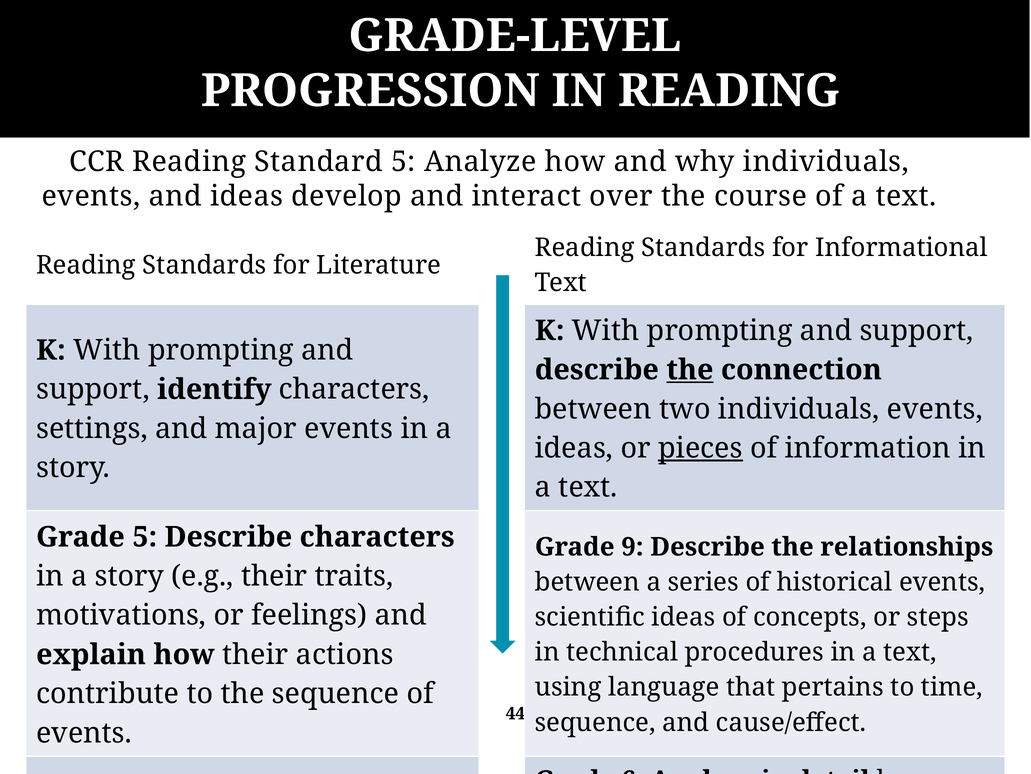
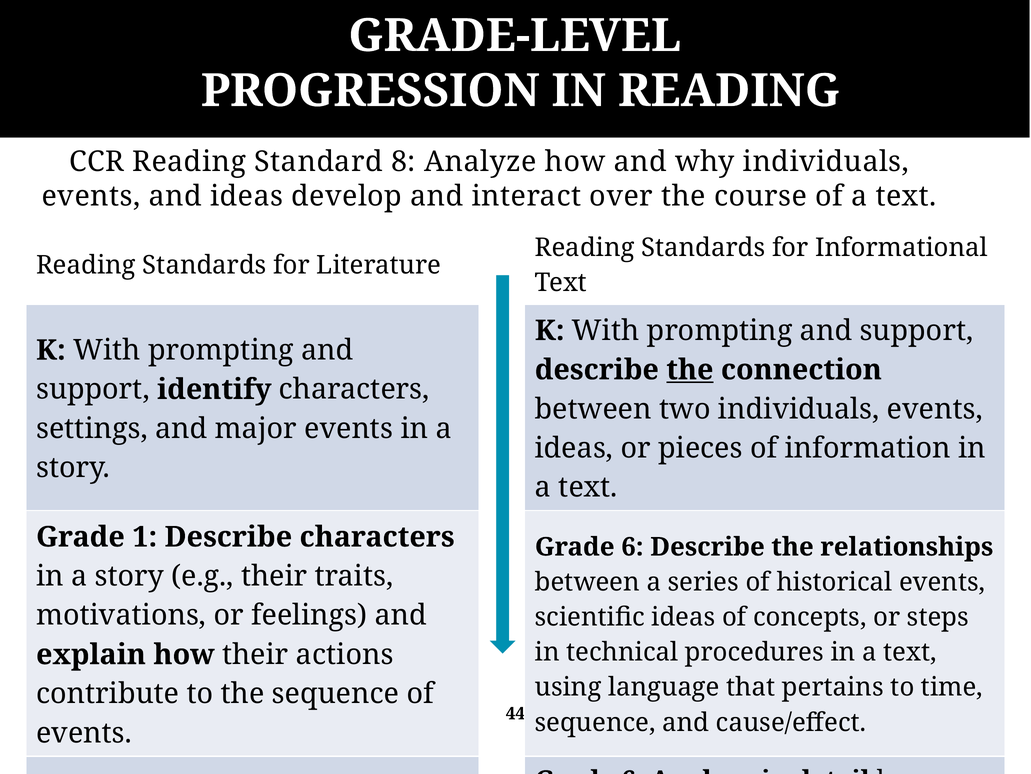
Standard 5: 5 -> 8
pieces underline: present -> none
Grade 5: 5 -> 1
9 at (632, 546): 9 -> 6
